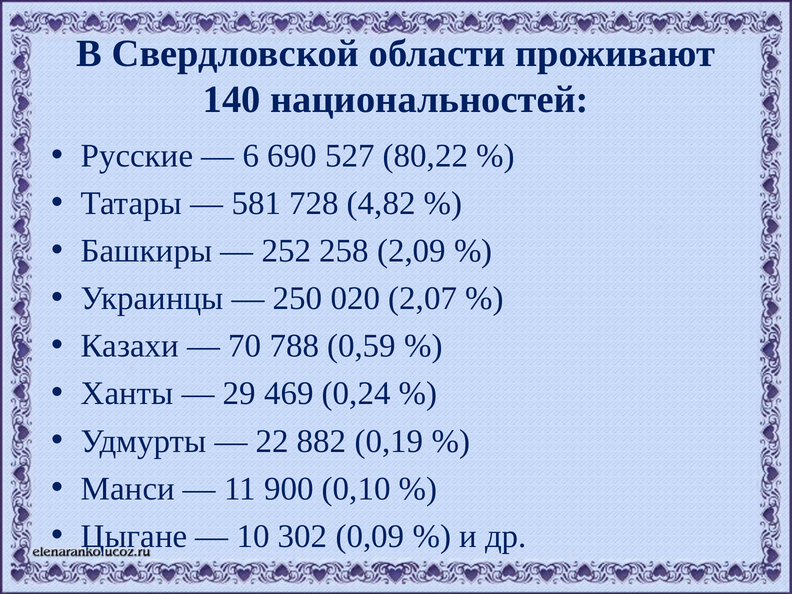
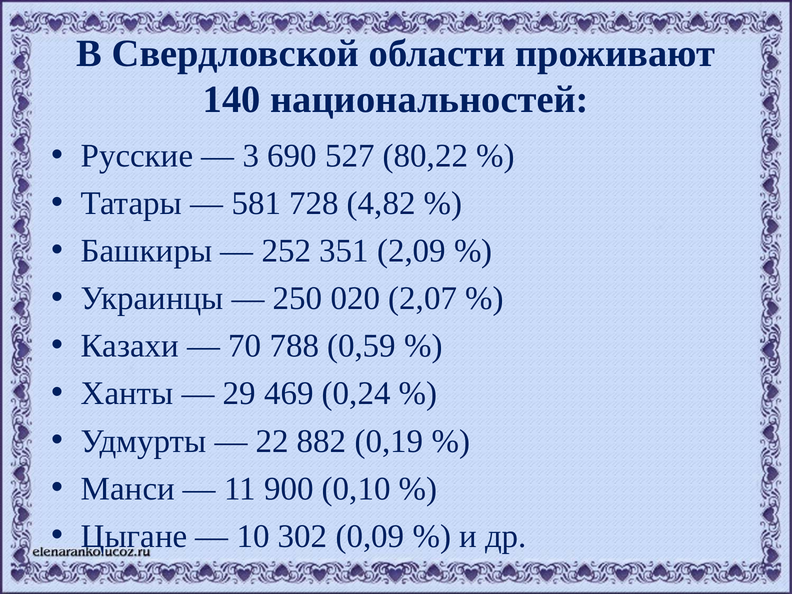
6: 6 -> 3
258: 258 -> 351
